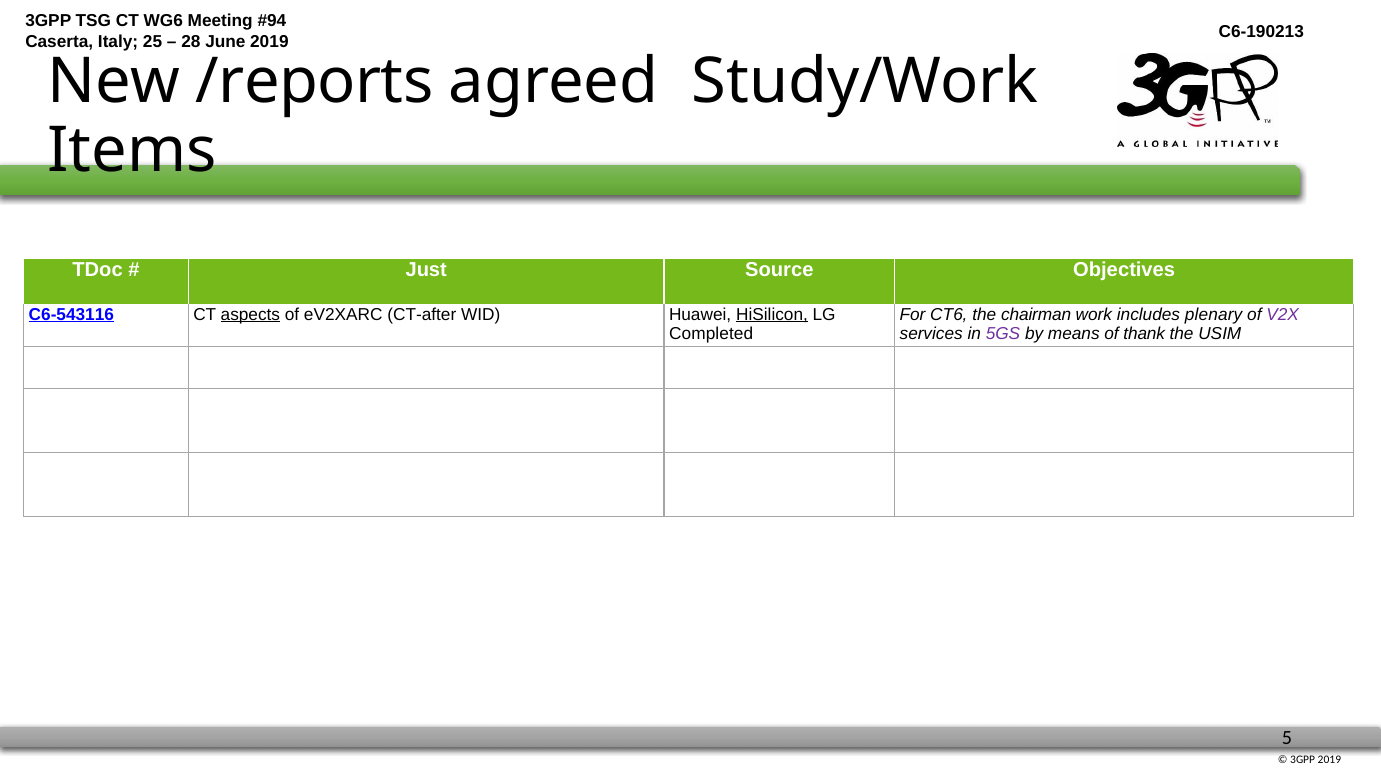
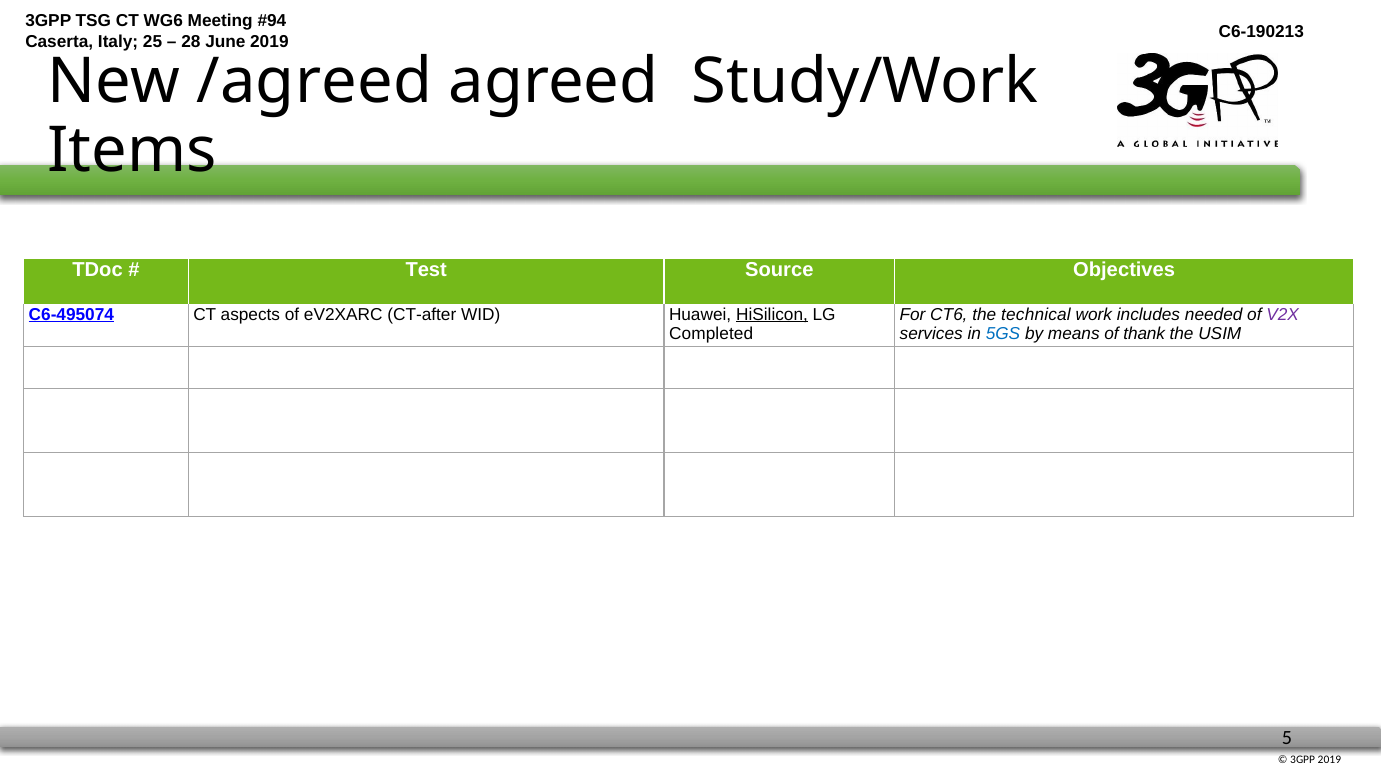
/reports: /reports -> /agreed
Just: Just -> Test
C6-543116: C6-543116 -> C6-495074
aspects underline: present -> none
chairman: chairman -> technical
plenary: plenary -> needed
5GS colour: purple -> blue
